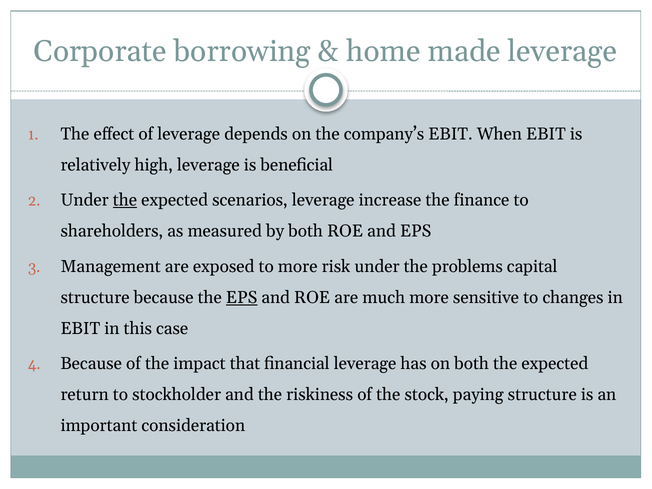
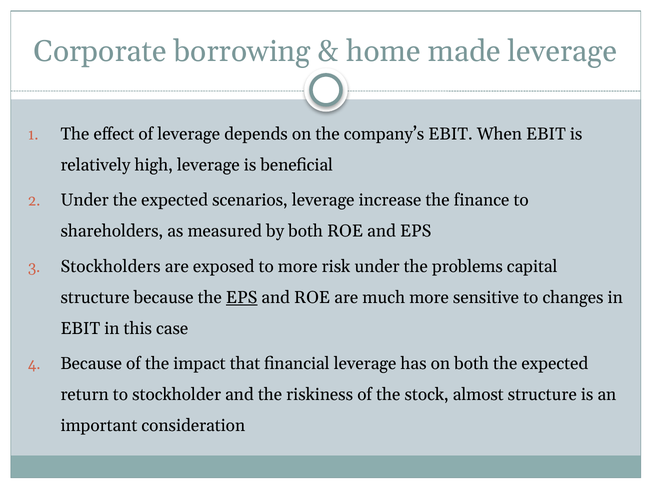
the at (125, 200) underline: present -> none
Management: Management -> Stockholders
paying: paying -> almost
